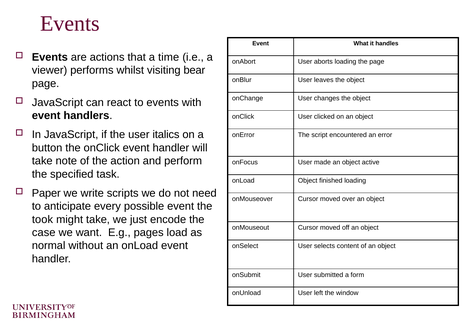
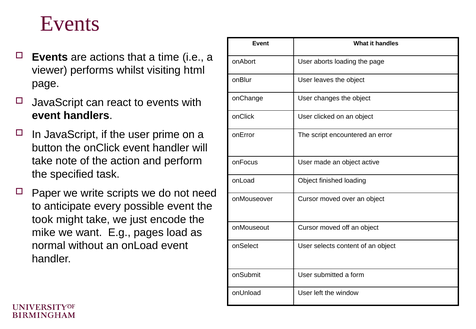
bear: bear -> html
italics: italics -> prime
case: case -> mike
